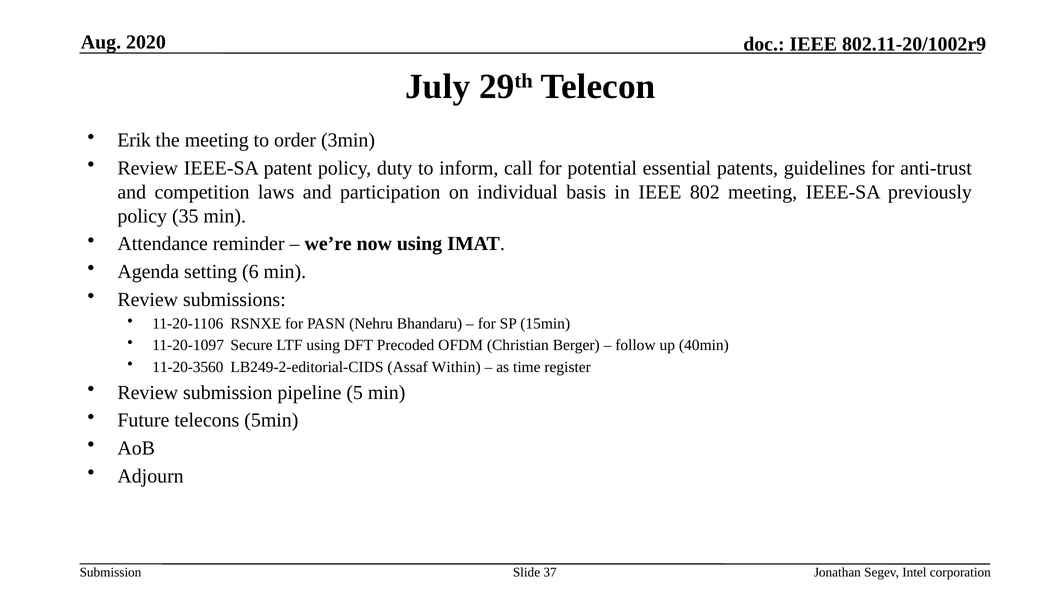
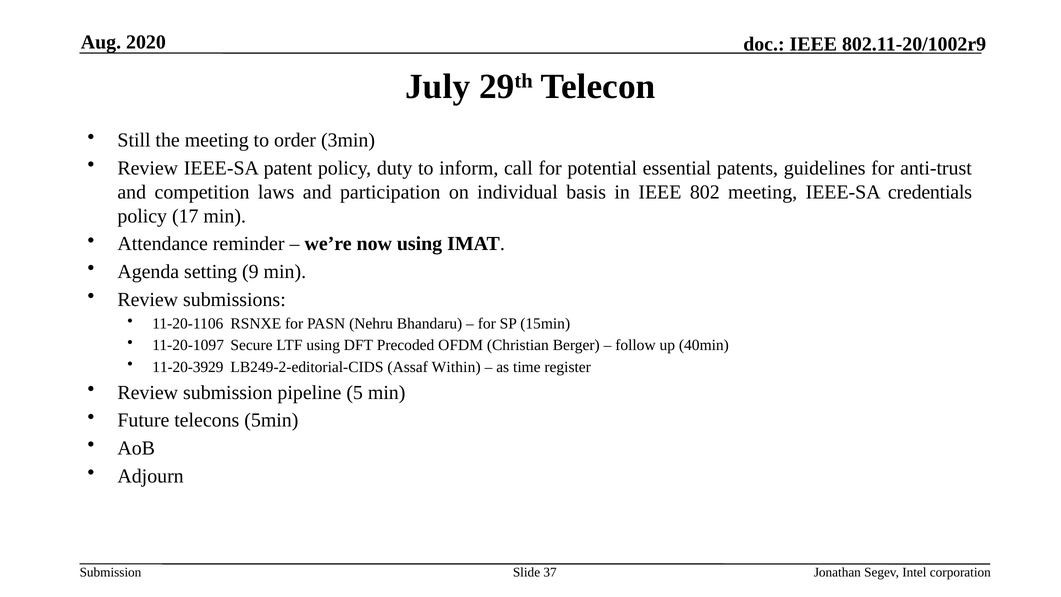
Erik: Erik -> Still
previously: previously -> credentials
35: 35 -> 17
6: 6 -> 9
11-20-3560: 11-20-3560 -> 11-20-3929
